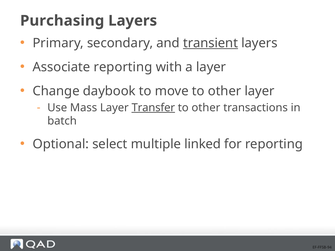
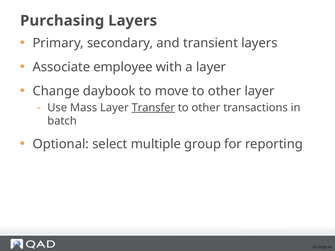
transient underline: present -> none
Associate reporting: reporting -> employee
linked: linked -> group
